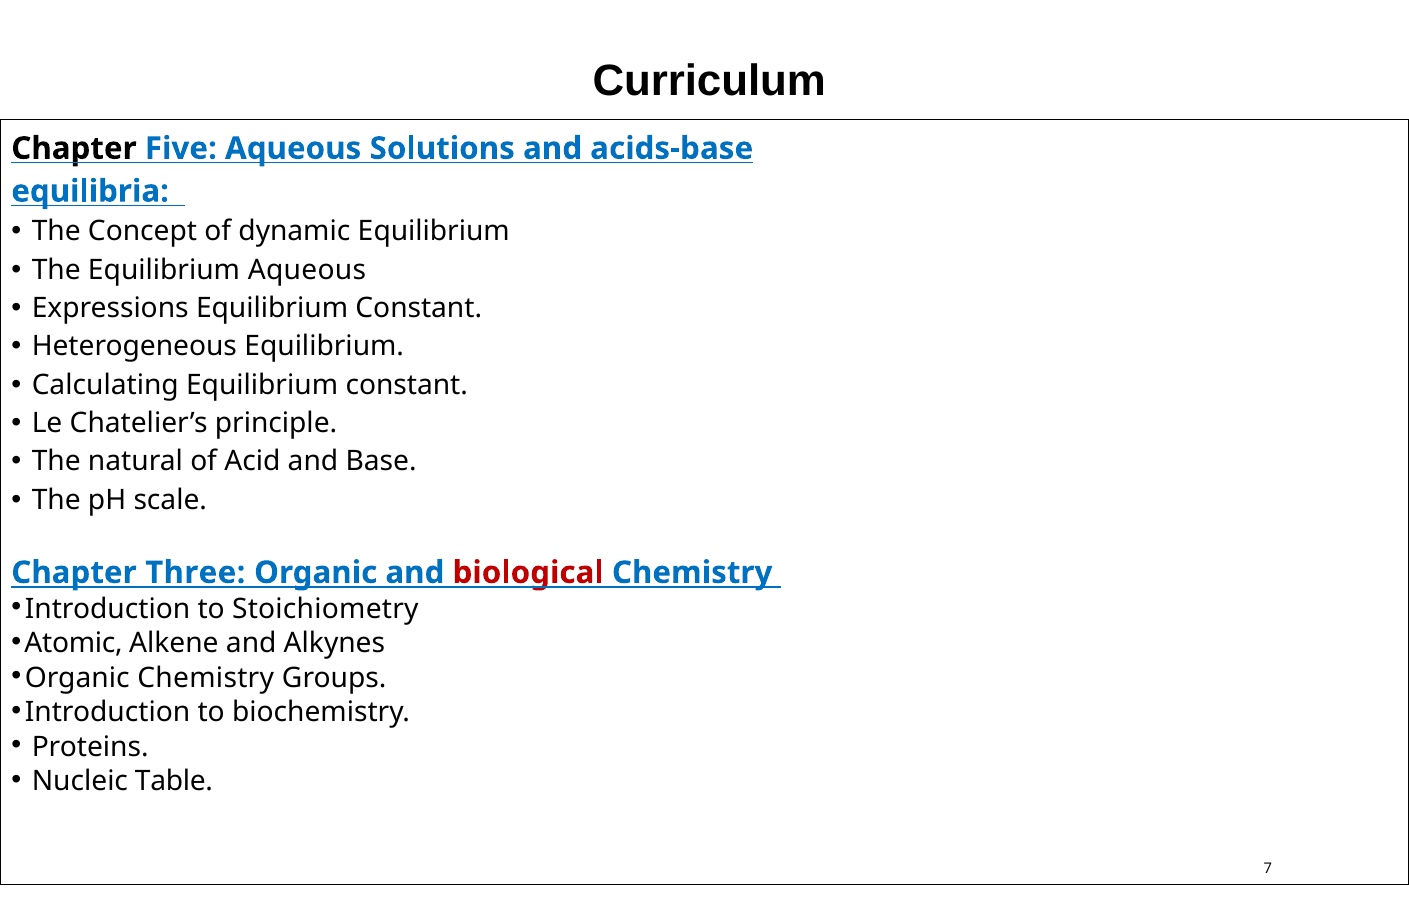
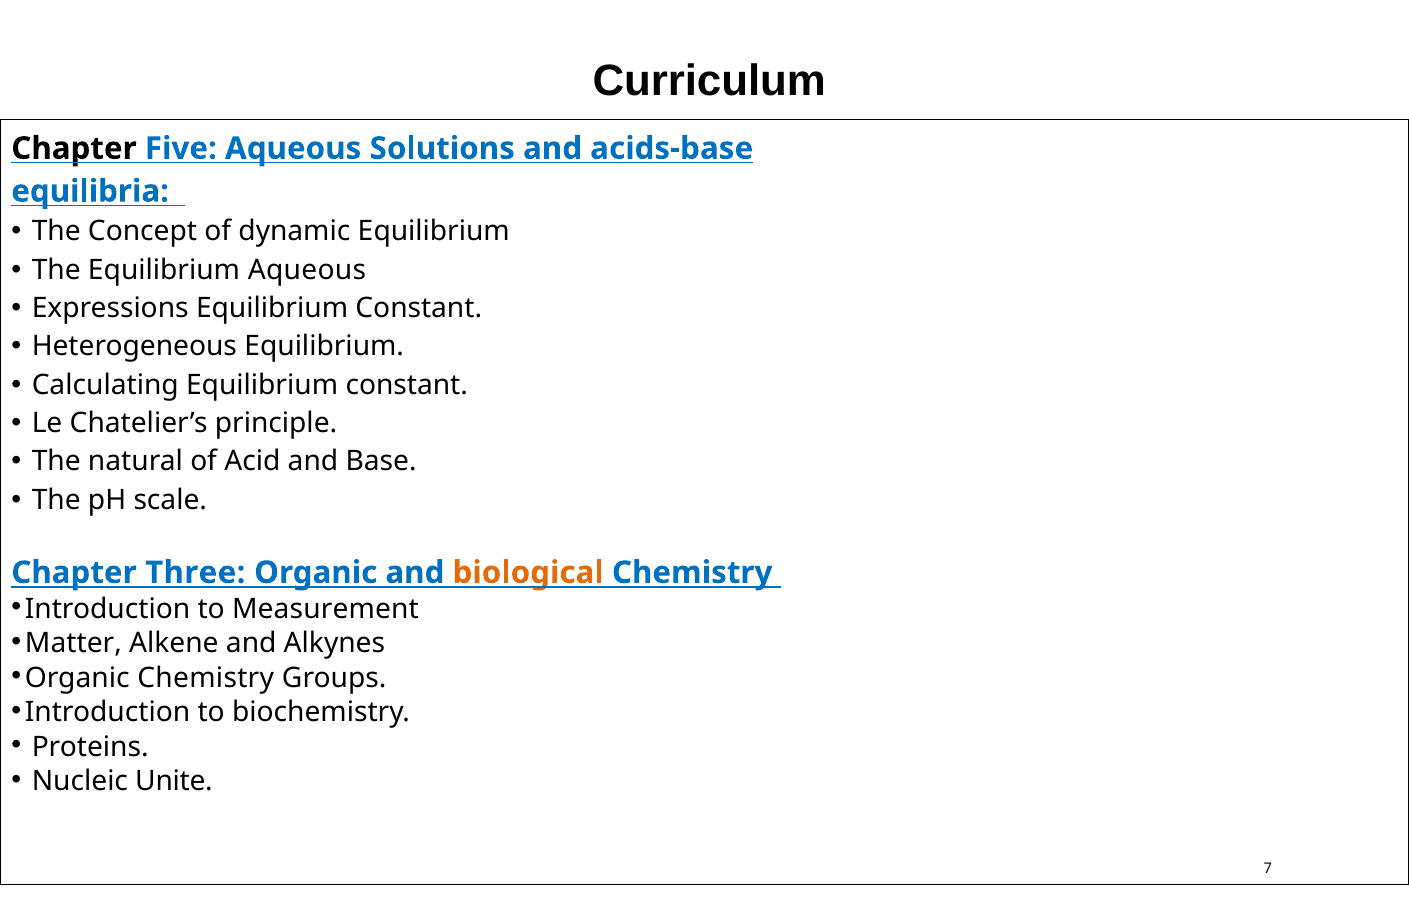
biological colour: red -> orange
Stoichiometry: Stoichiometry -> Measurement
Atomic: Atomic -> Matter
Table: Table -> Unite
